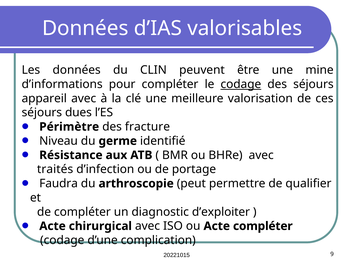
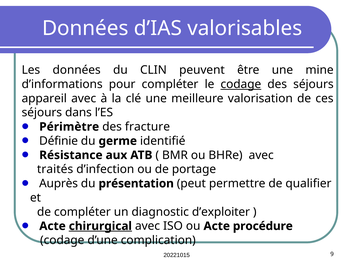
dues: dues -> dans
Niveau: Niveau -> Définie
Faudra: Faudra -> Auprès
arthroscopie: arthroscopie -> présentation
chirurgical underline: none -> present
Acte compléter: compléter -> procédure
